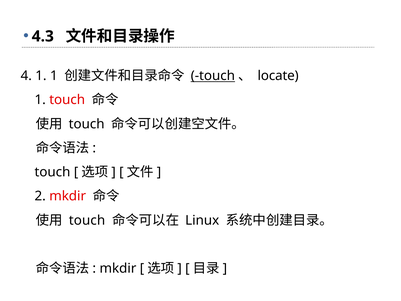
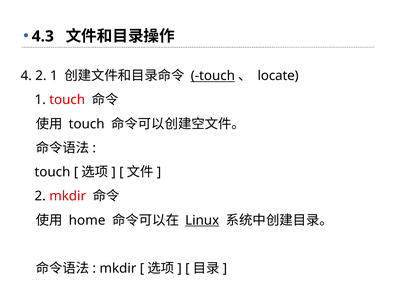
4 1: 1 -> 2
touch at (87, 220): touch -> home
Linux underline: none -> present
